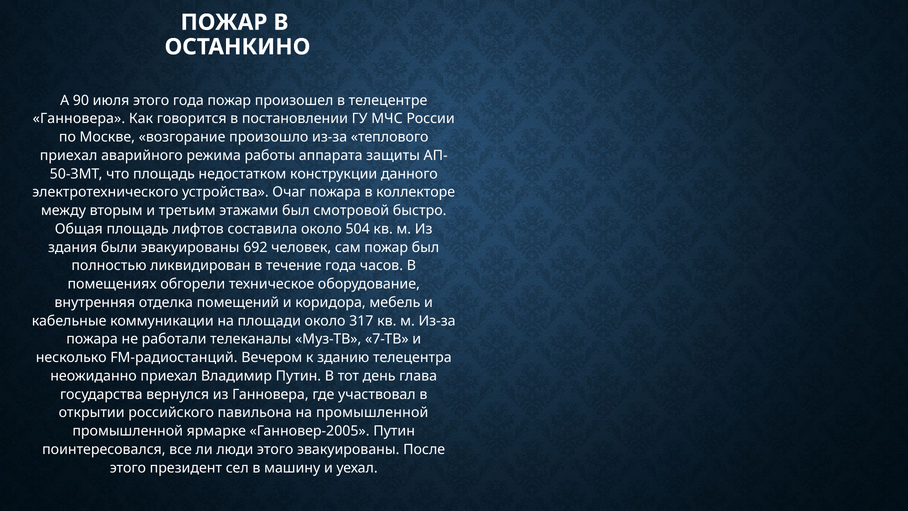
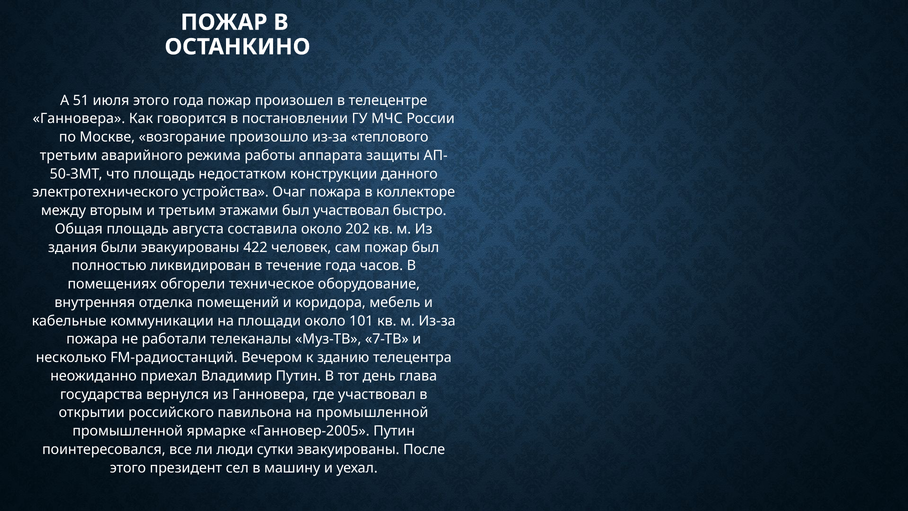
90: 90 -> 51
приехал at (69, 155): приехал -> третьим
был смотровой: смотровой -> участвовал
лифтов: лифтов -> августа
504: 504 -> 202
692: 692 -> 422
317: 317 -> 101
люди этого: этого -> сутки
